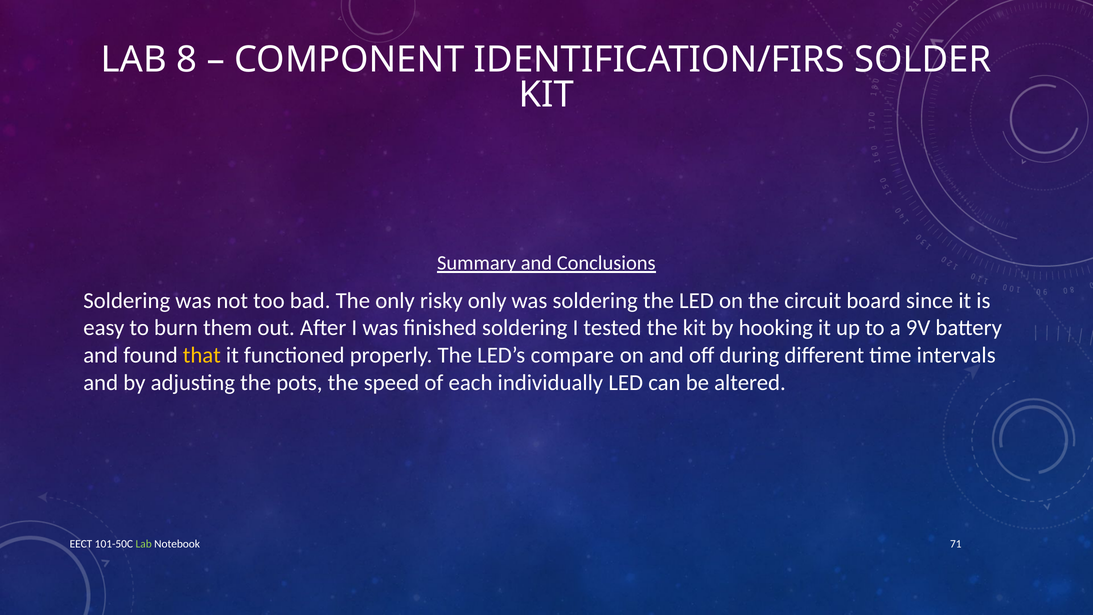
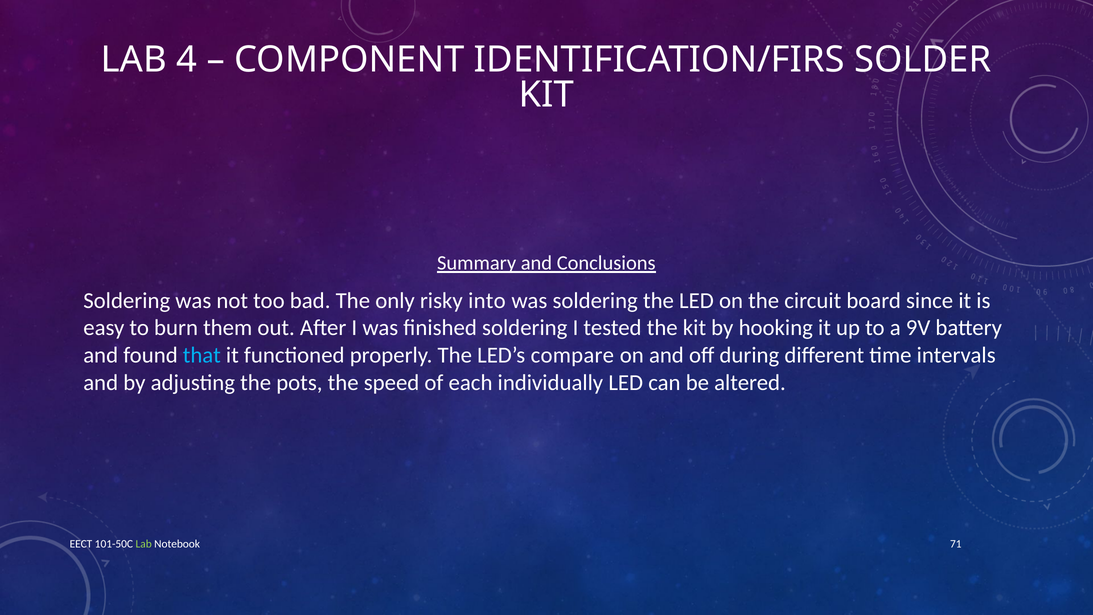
8: 8 -> 4
risky only: only -> into
that colour: yellow -> light blue
